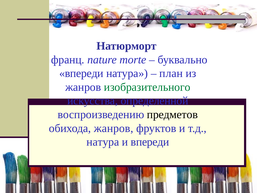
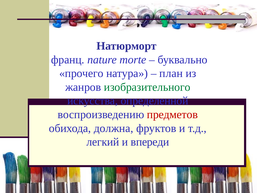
впереди at (81, 73): впереди -> прочего
предметов colour: black -> red
обихода жанров: жанров -> должна
натура at (103, 142): натура -> легкий
